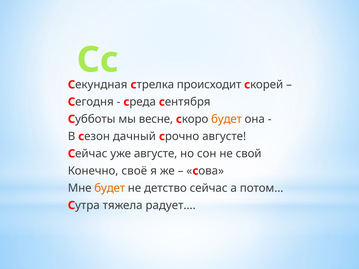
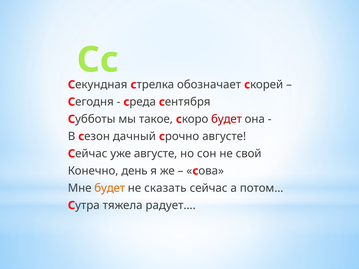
происходит: происходит -> обозначает
весне: весне -> такое
будет at (227, 119) colour: orange -> red
своё: своё -> день
детство: детство -> сказать
